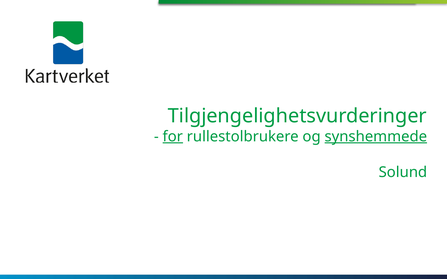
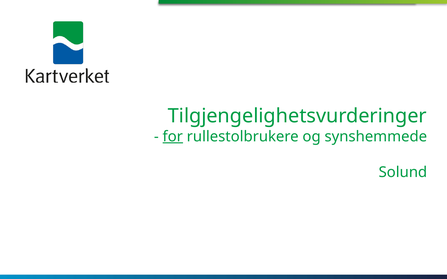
synshemmede underline: present -> none
